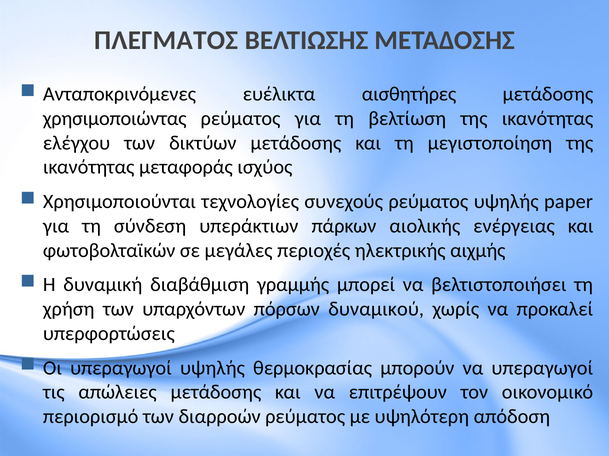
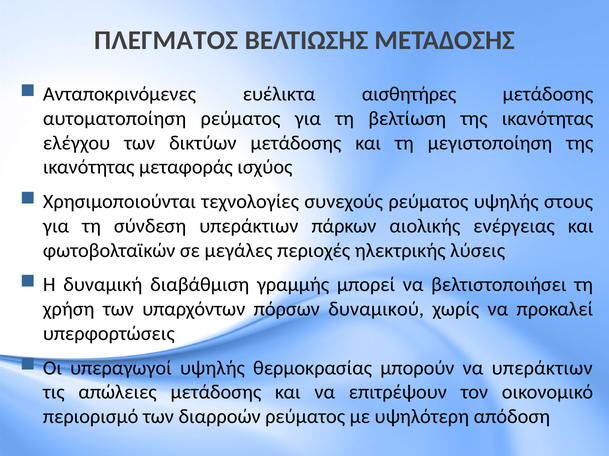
χρησιμοποιώντας: χρησιμοποιώντας -> αυτοματοποίηση
paper: paper -> στους
αιχμής: αιχμής -> λύσεις
να υπεραγωγοί: υπεραγωγοί -> υπεράκτιων
